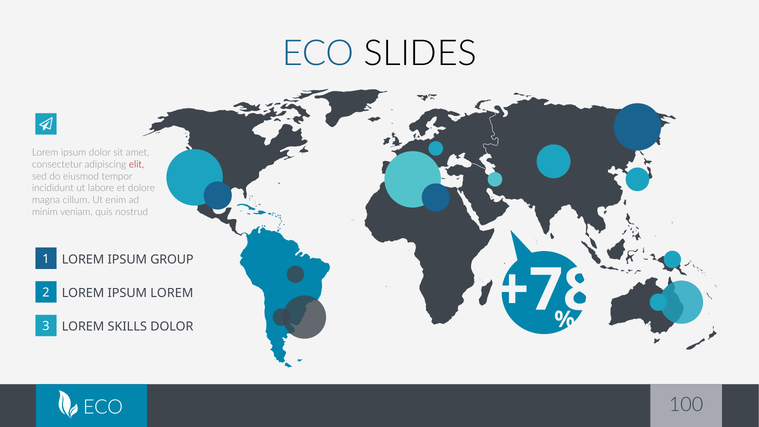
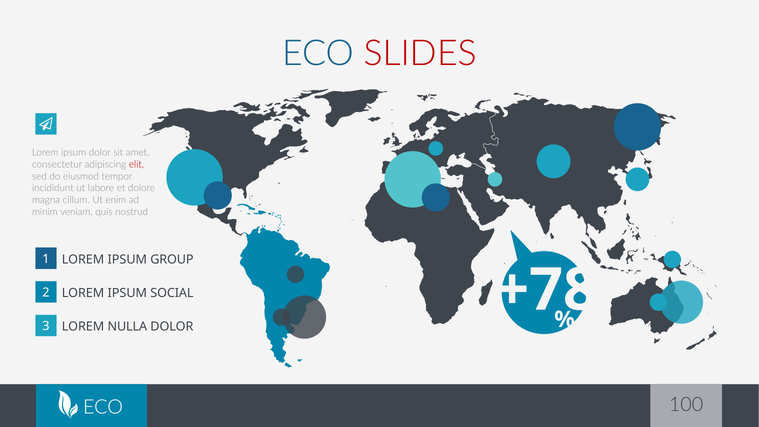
SLIDES colour: black -> red
IPSUM LOREM: LOREM -> SOCIAL
SKILLS: SKILLS -> NULLA
